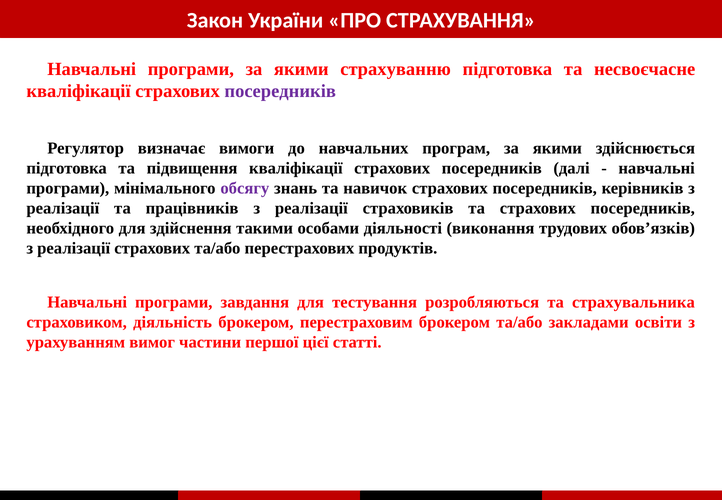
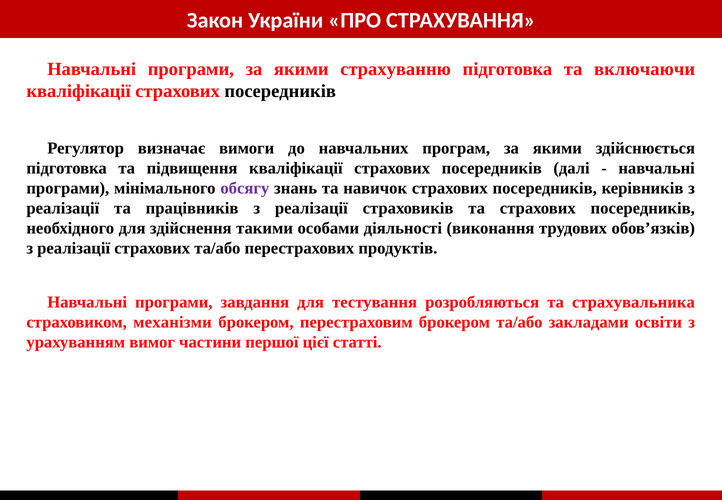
несвоєчасне: несвоєчасне -> включаючи
посередників at (280, 91) colour: purple -> black
діяльність: діяльність -> механізми
